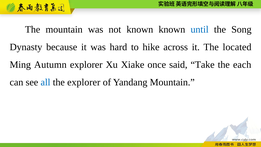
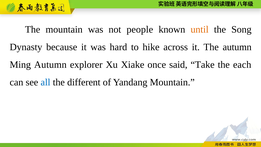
not known: known -> people
until colour: blue -> orange
The located: located -> autumn
the explorer: explorer -> different
